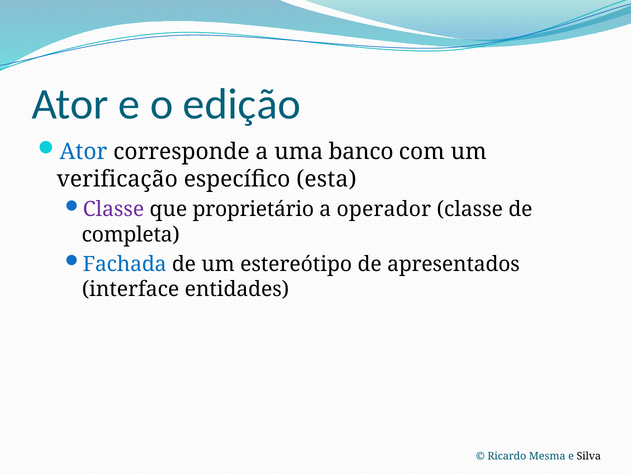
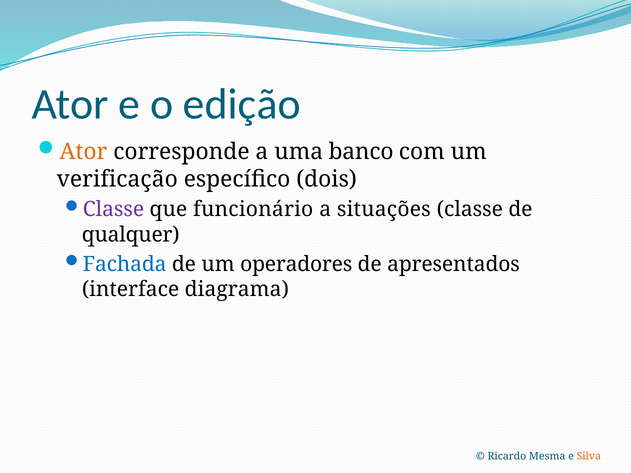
Ator at (83, 152) colour: blue -> orange
esta: esta -> dois
proprietário: proprietário -> funcionário
operador: operador -> situações
completa: completa -> qualquer
estereótipo: estereótipo -> operadores
entidades: entidades -> diagrama
Silva colour: black -> orange
